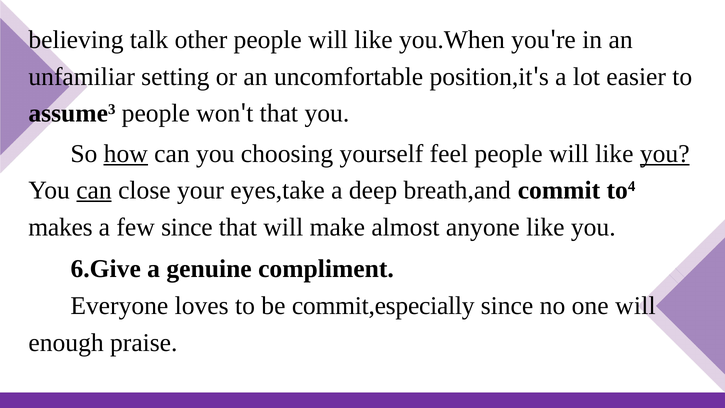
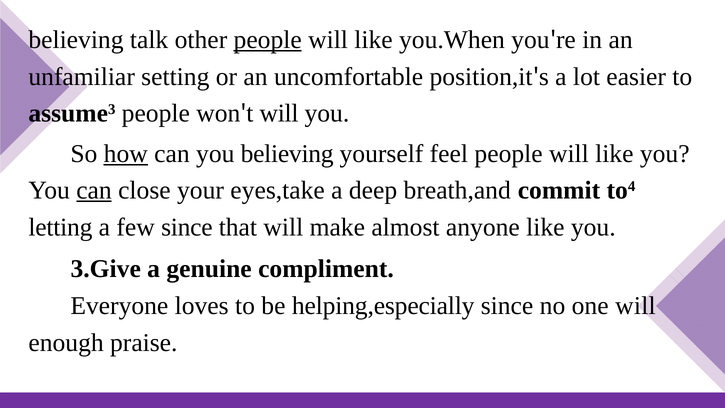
people at (268, 40) underline: none -> present
that at (279, 113): that -> will
you choosing: choosing -> believing
you at (665, 153) underline: present -> none
makes: makes -> letting
6.Give: 6.Give -> 3.Give
commit,especially: commit,especially -> helping,especially
